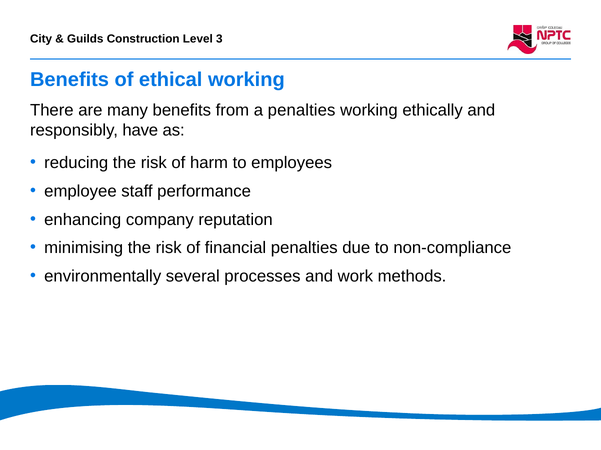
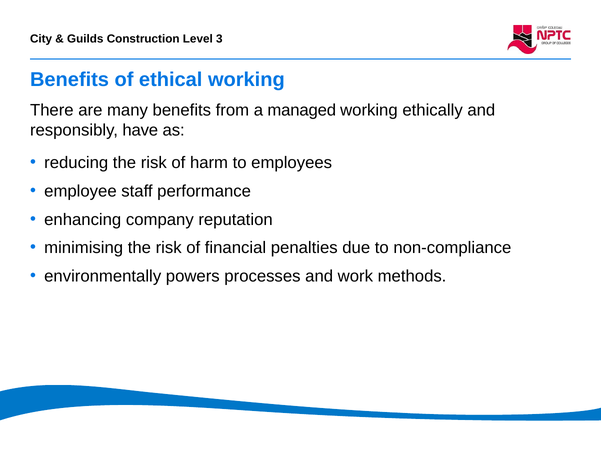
a penalties: penalties -> managed
several: several -> powers
